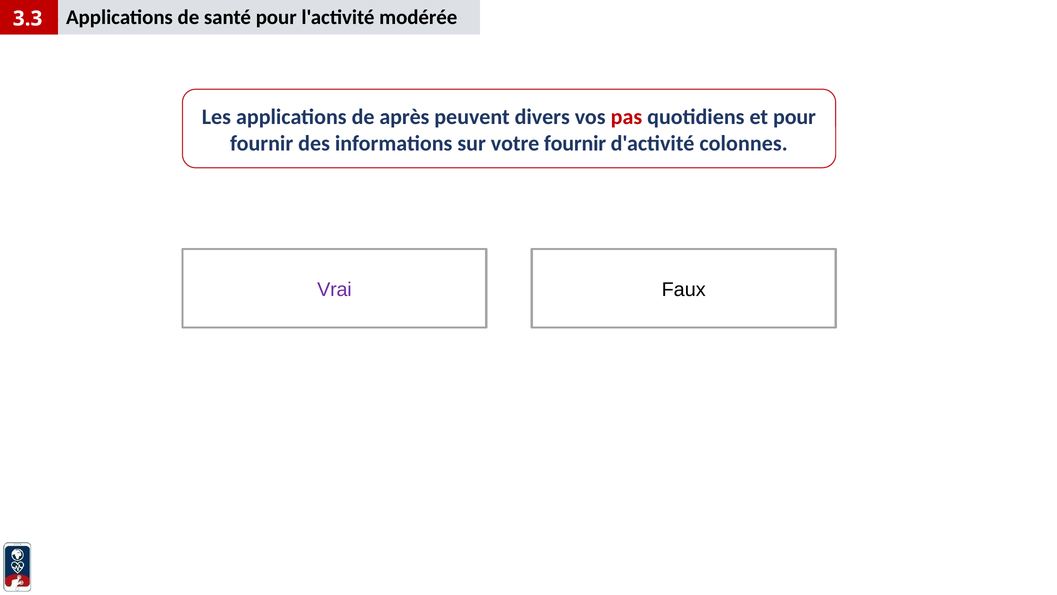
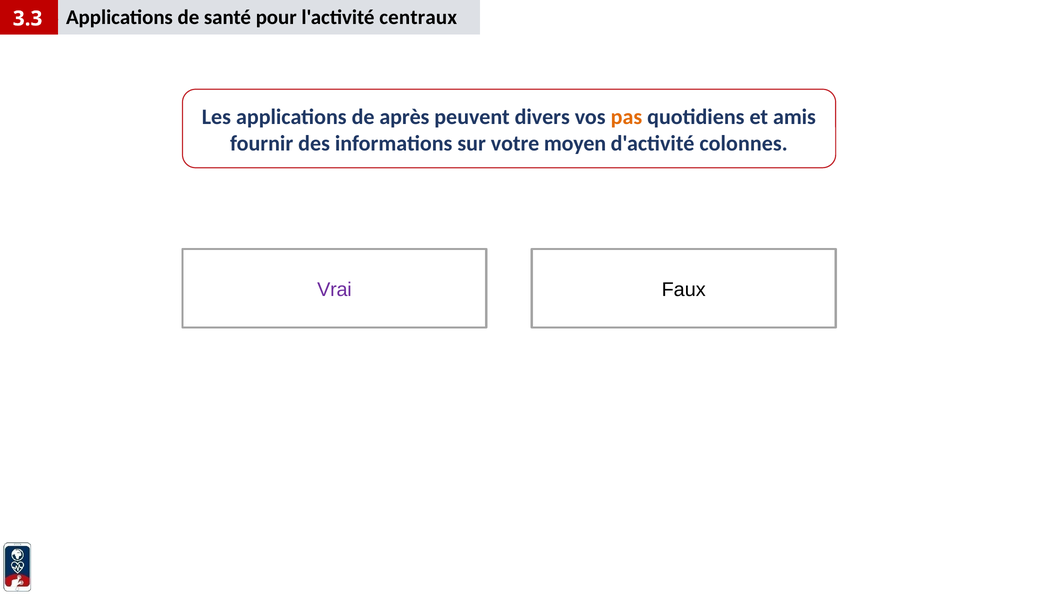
modérée: modérée -> centraux
pas colour: red -> orange
et pour: pour -> amis
votre fournir: fournir -> moyen
